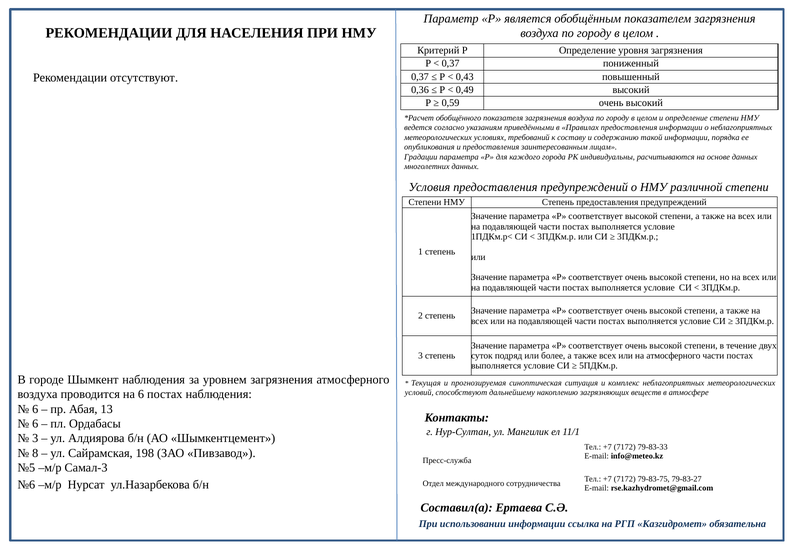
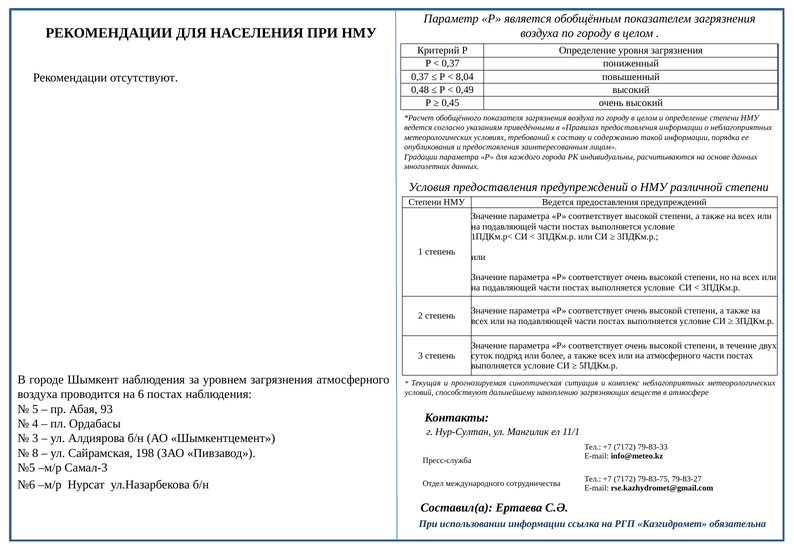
0,43: 0,43 -> 8,04
0,36: 0,36 -> 0,48
0,59: 0,59 -> 0,45
Степень at (558, 202): Степень -> Ведется
6 at (35, 409): 6 -> 5
13: 13 -> 93
6 at (35, 423): 6 -> 4
